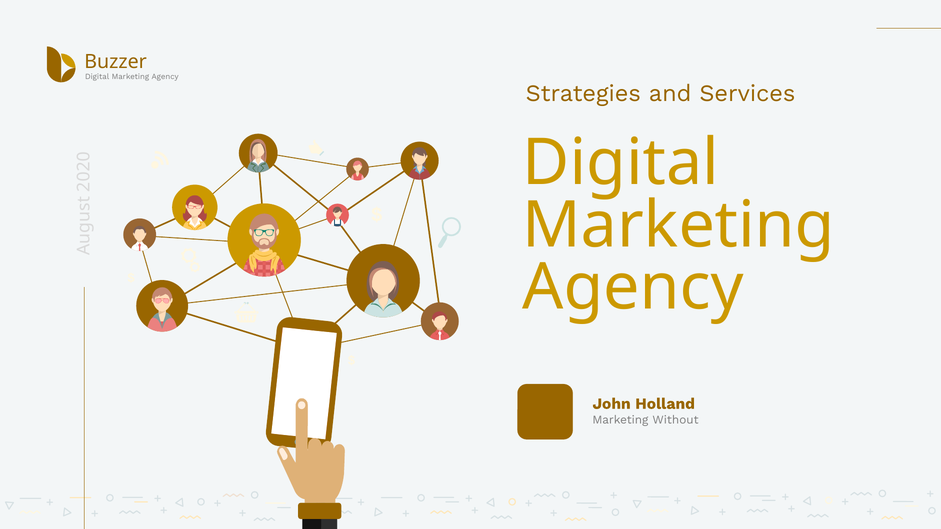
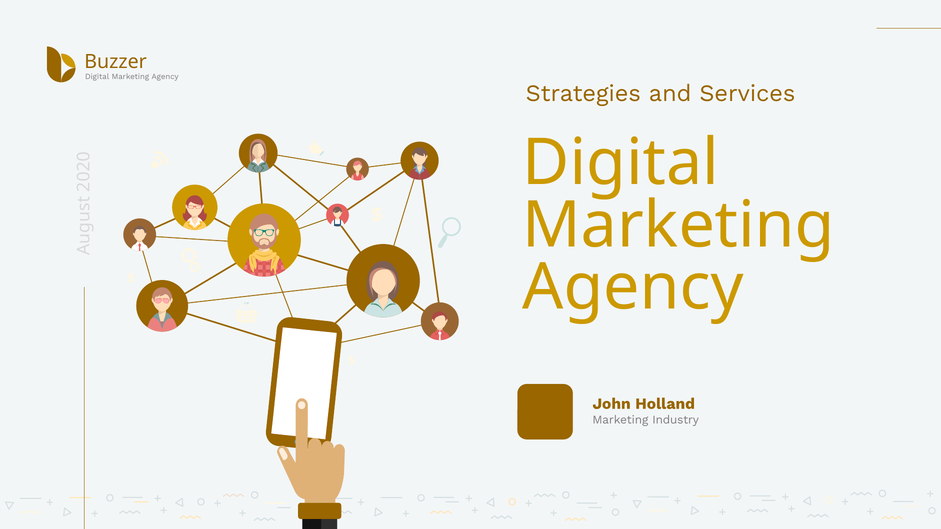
Without: Without -> Industry
